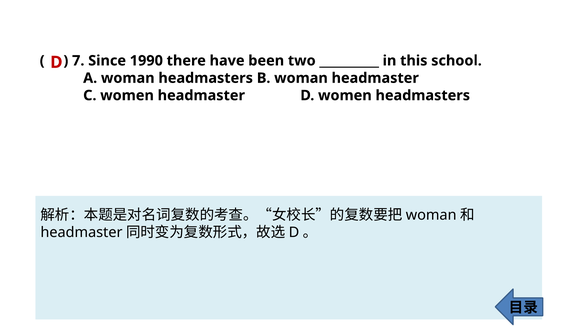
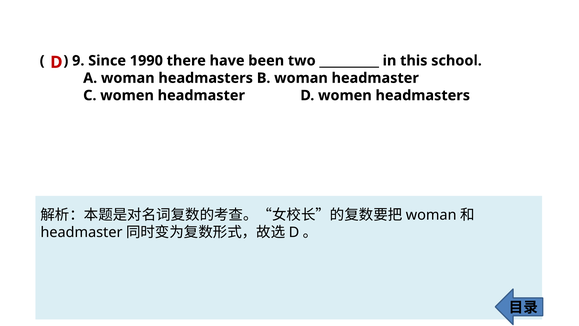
7: 7 -> 9
